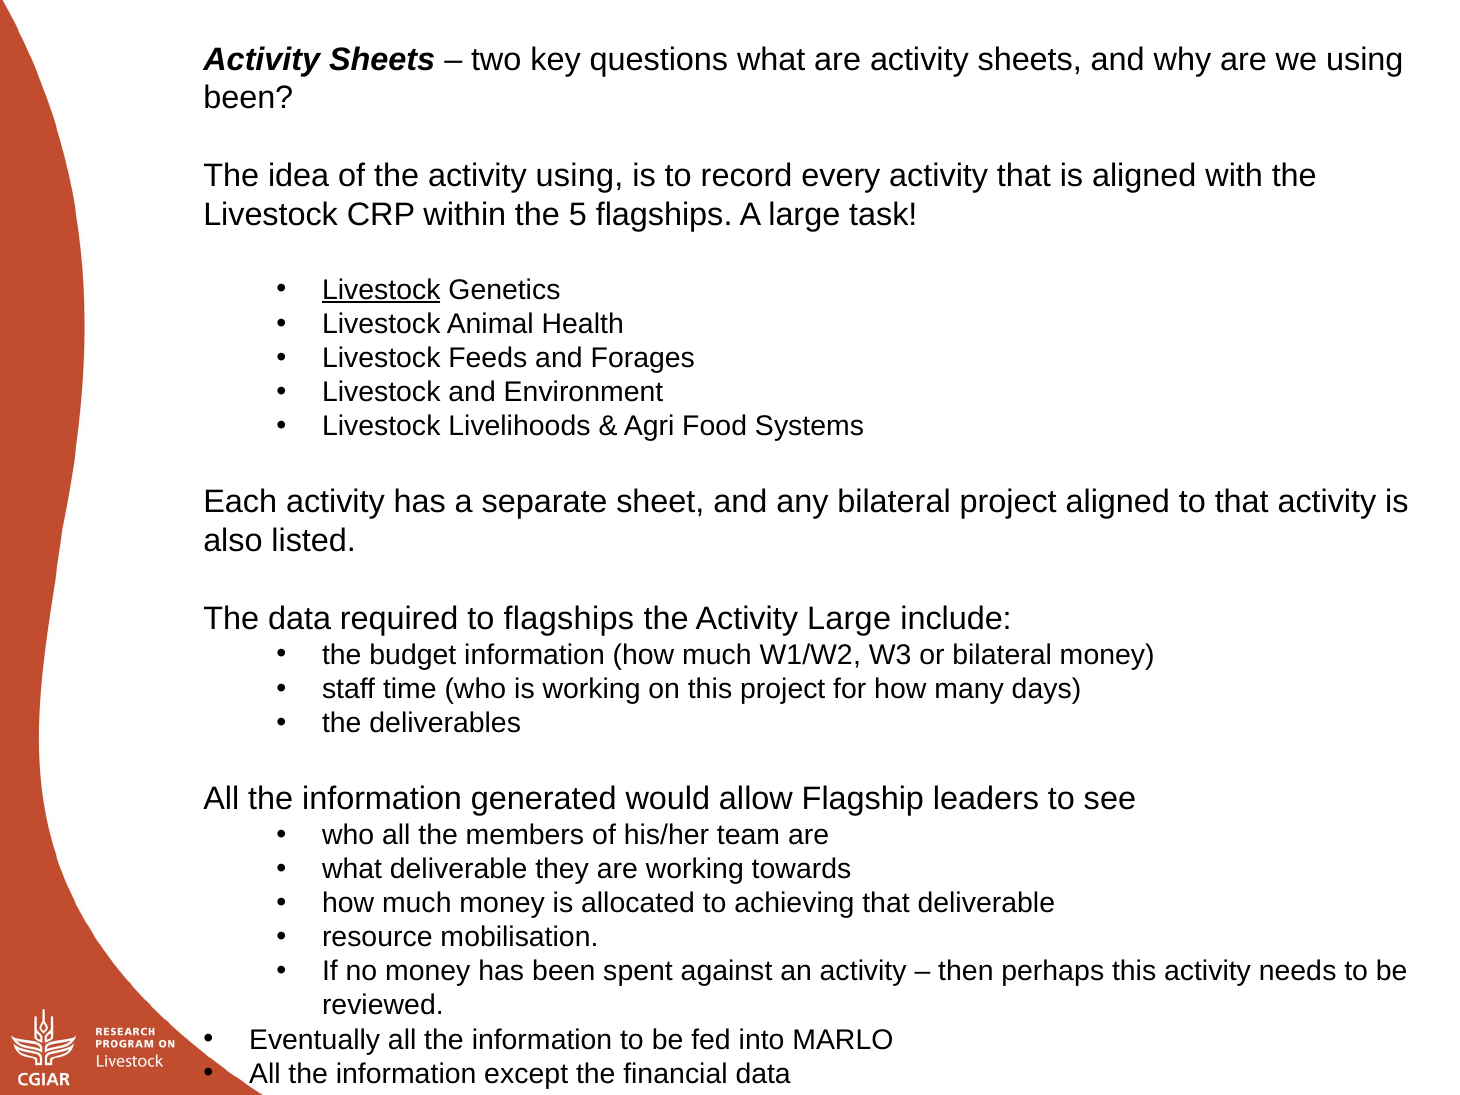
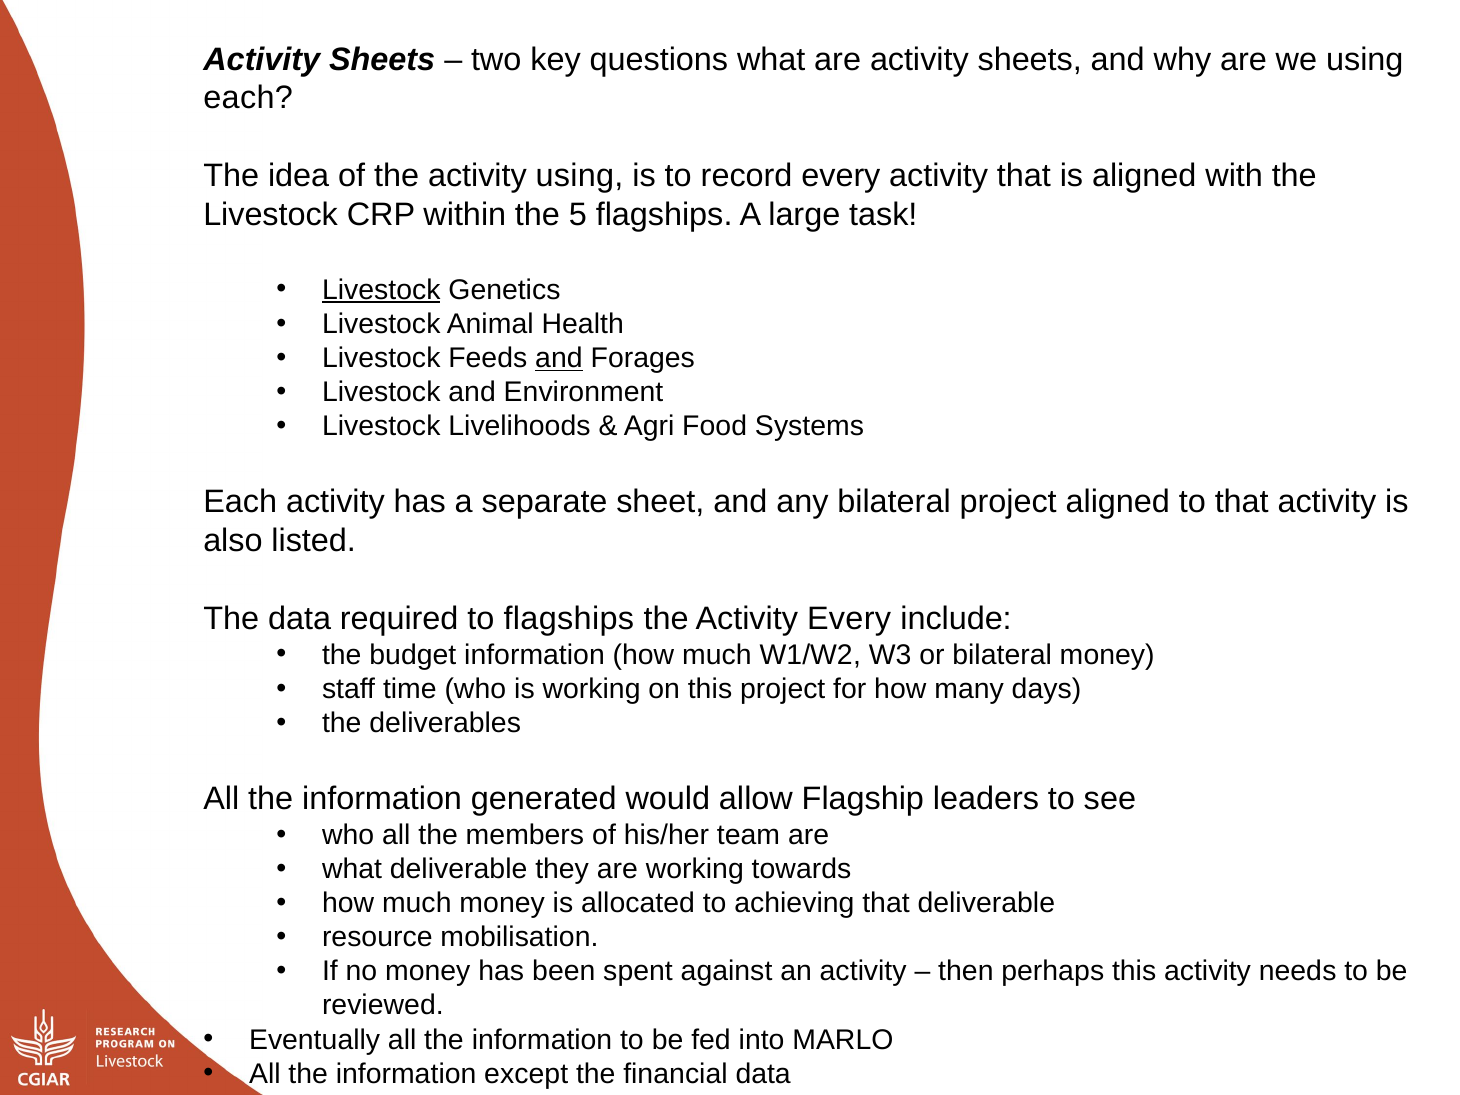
been at (248, 98): been -> each
and at (559, 358) underline: none -> present
Activity Large: Large -> Every
